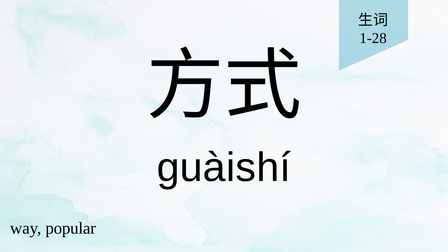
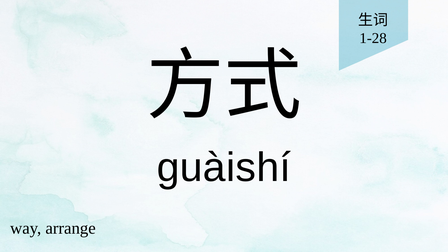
popular: popular -> arrange
